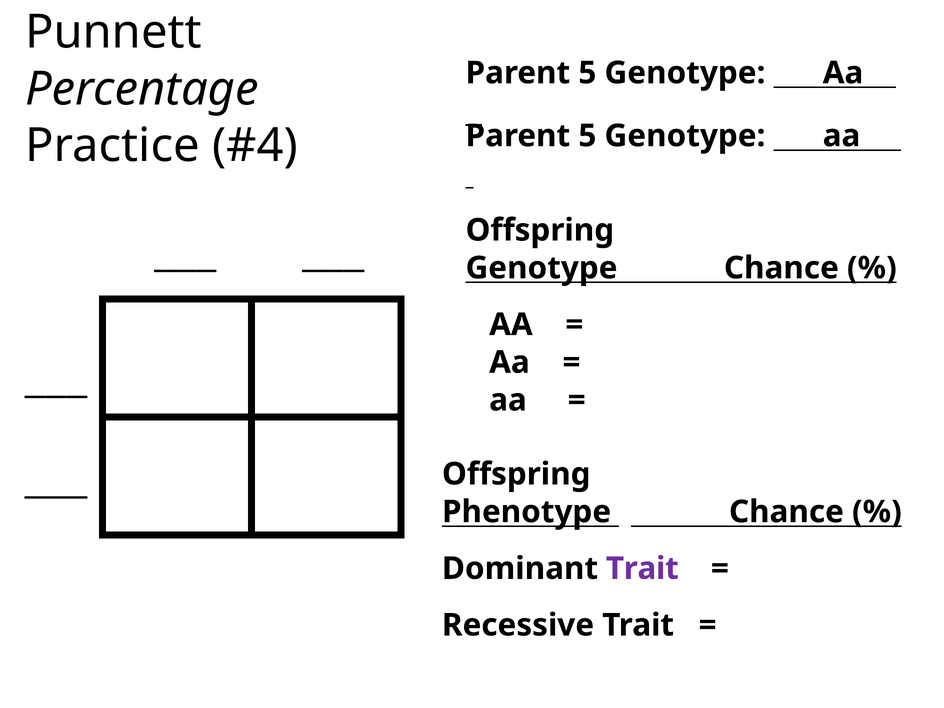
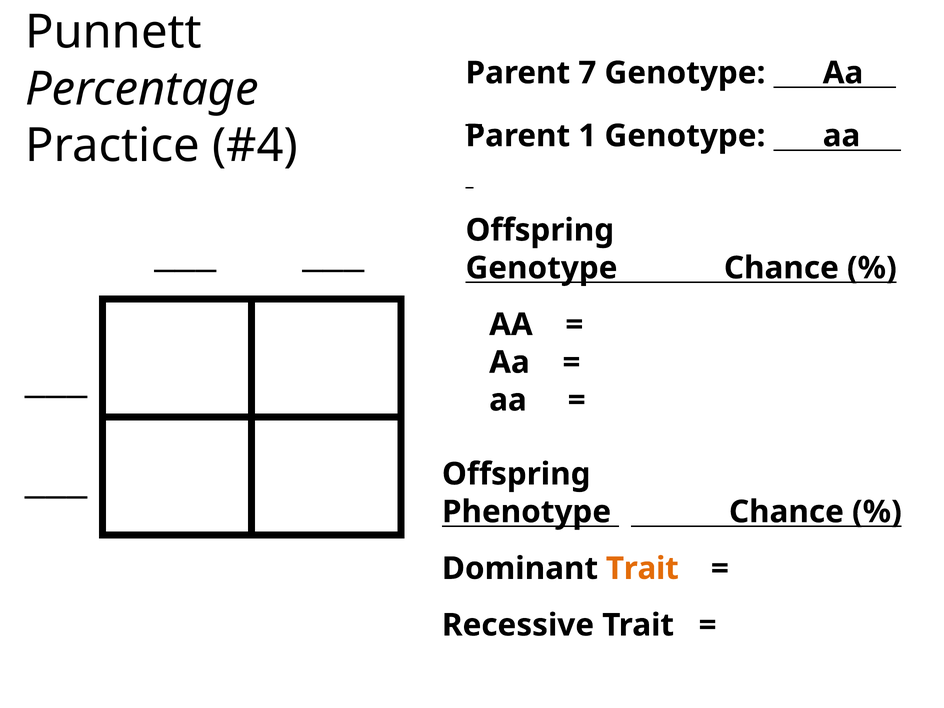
5 at (587, 73): 5 -> 7
5 at (587, 136): 5 -> 1
Trait at (642, 568) colour: purple -> orange
